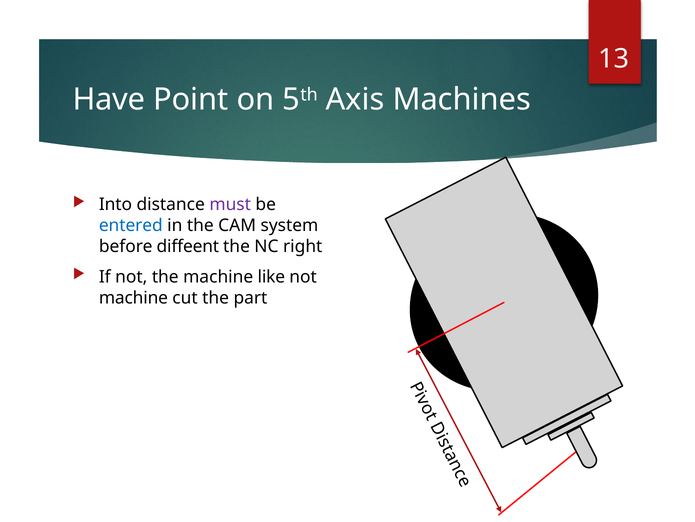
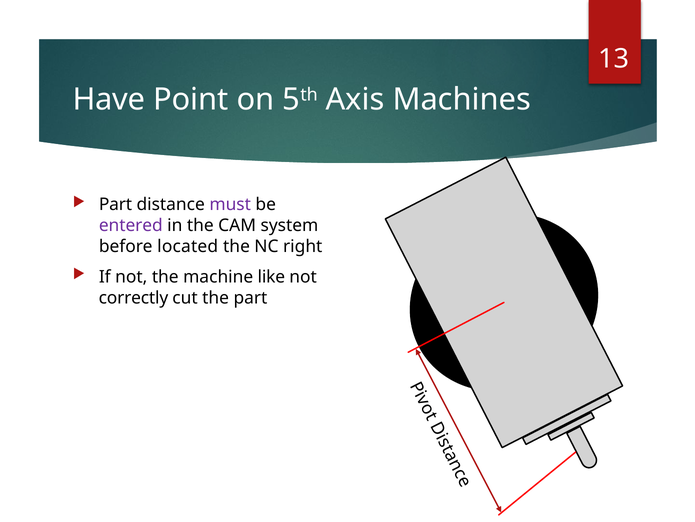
Into at (115, 204): Into -> Part
entered colour: blue -> purple
diffeent: diffeent -> located
machine at (133, 297): machine -> correctly
